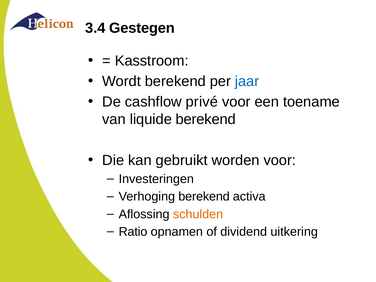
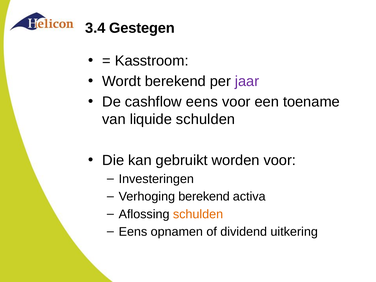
jaar colour: blue -> purple
cashflow privé: privé -> eens
liquide berekend: berekend -> schulden
Ratio at (133, 232): Ratio -> Eens
